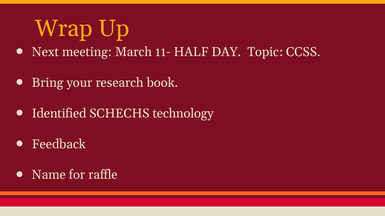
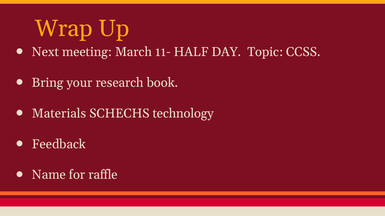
Identified: Identified -> Materials
